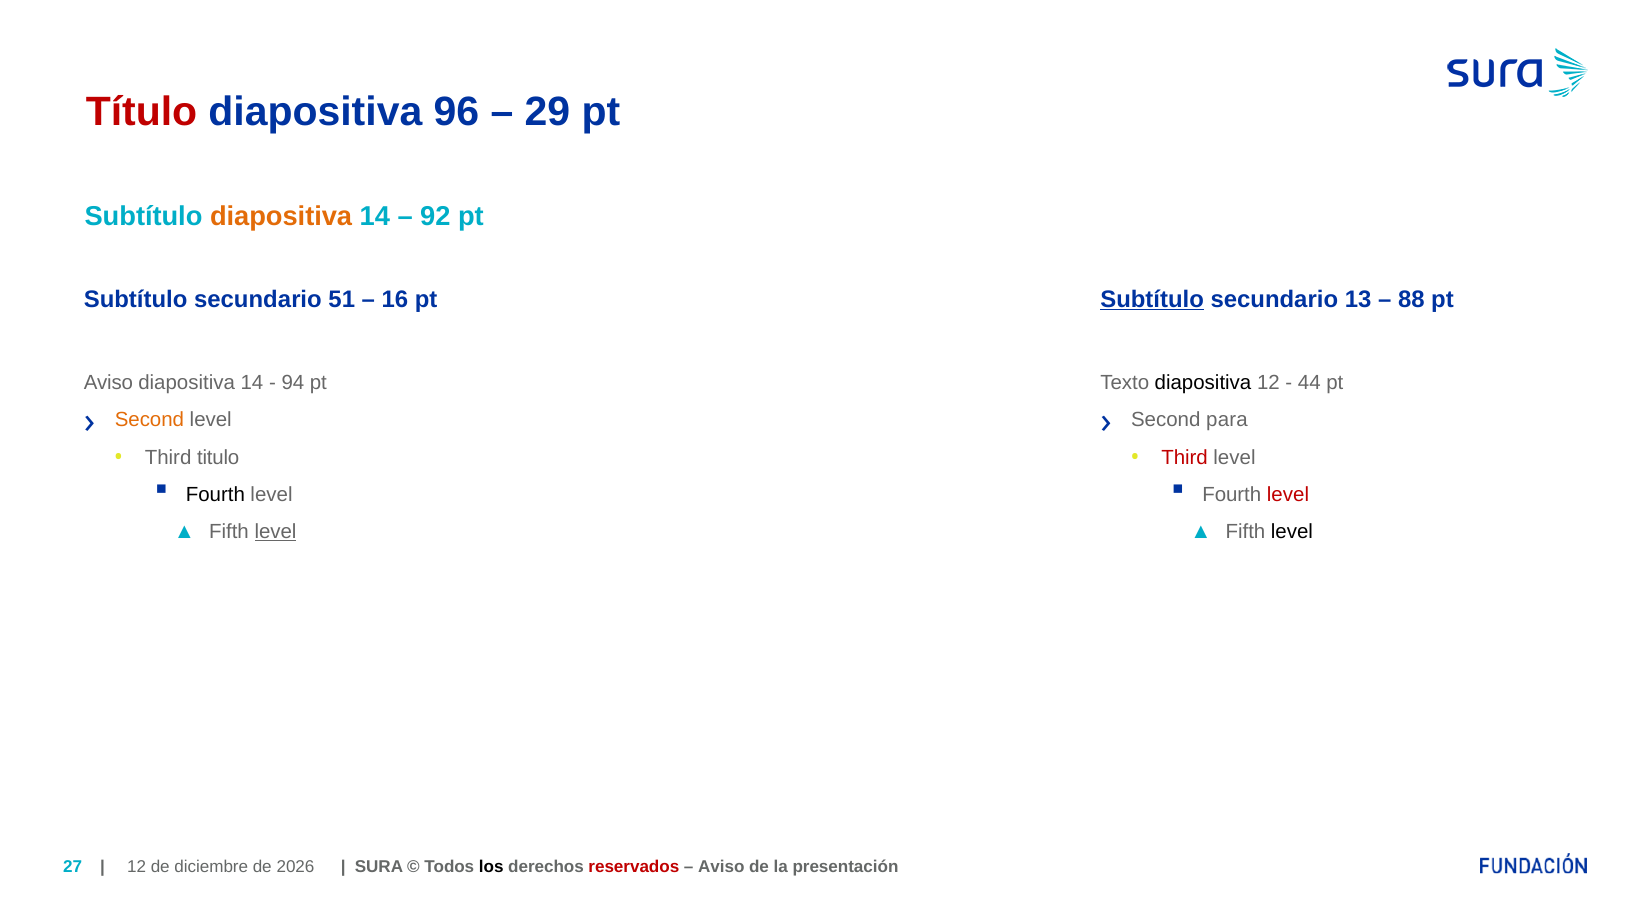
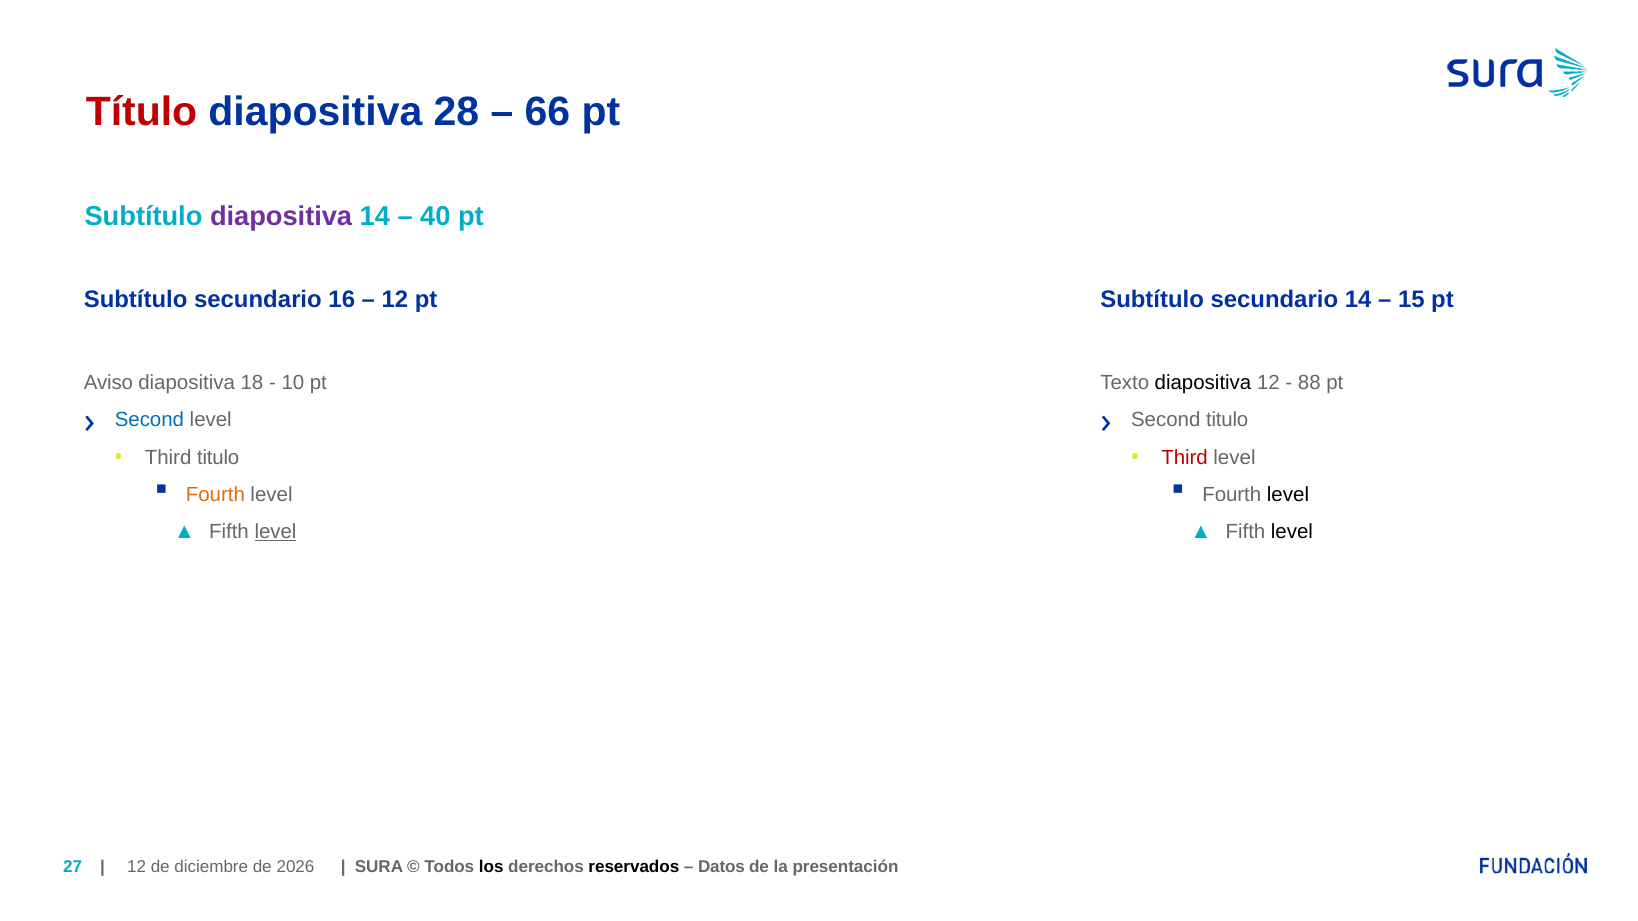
96: 96 -> 28
29: 29 -> 66
diapositiva at (281, 217) colour: orange -> purple
92: 92 -> 40
51: 51 -> 16
16 at (395, 300): 16 -> 12
Subtítulo at (1152, 300) underline: present -> none
secundario 13: 13 -> 14
88: 88 -> 15
14 at (252, 383): 14 -> 18
94: 94 -> 10
44: 44 -> 88
Second at (149, 421) colour: orange -> blue
Second para: para -> titulo
Fourth at (215, 495) colour: black -> orange
level at (1288, 495) colour: red -> black
reservados colour: red -> black
Aviso at (721, 867): Aviso -> Datos
